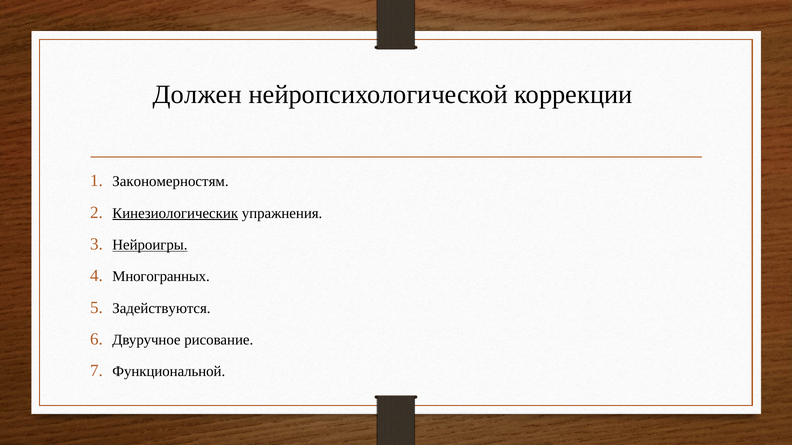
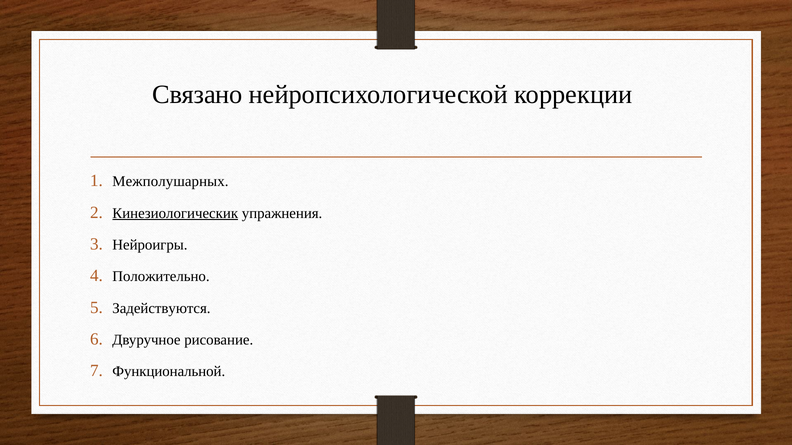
Должен: Должен -> Связано
Закономерностям: Закономерностям -> Межполушарных
Нейроигры underline: present -> none
Многогранных: Многогранных -> Положительно
